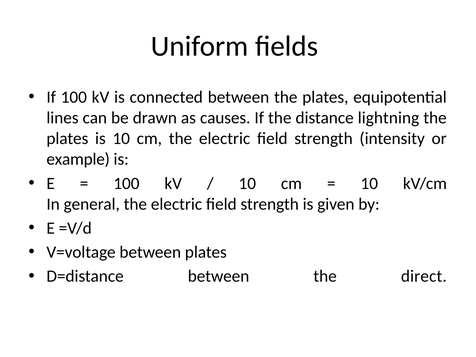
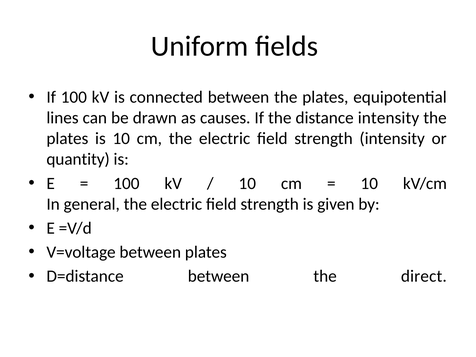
distance lightning: lightning -> intensity
example: example -> quantity
